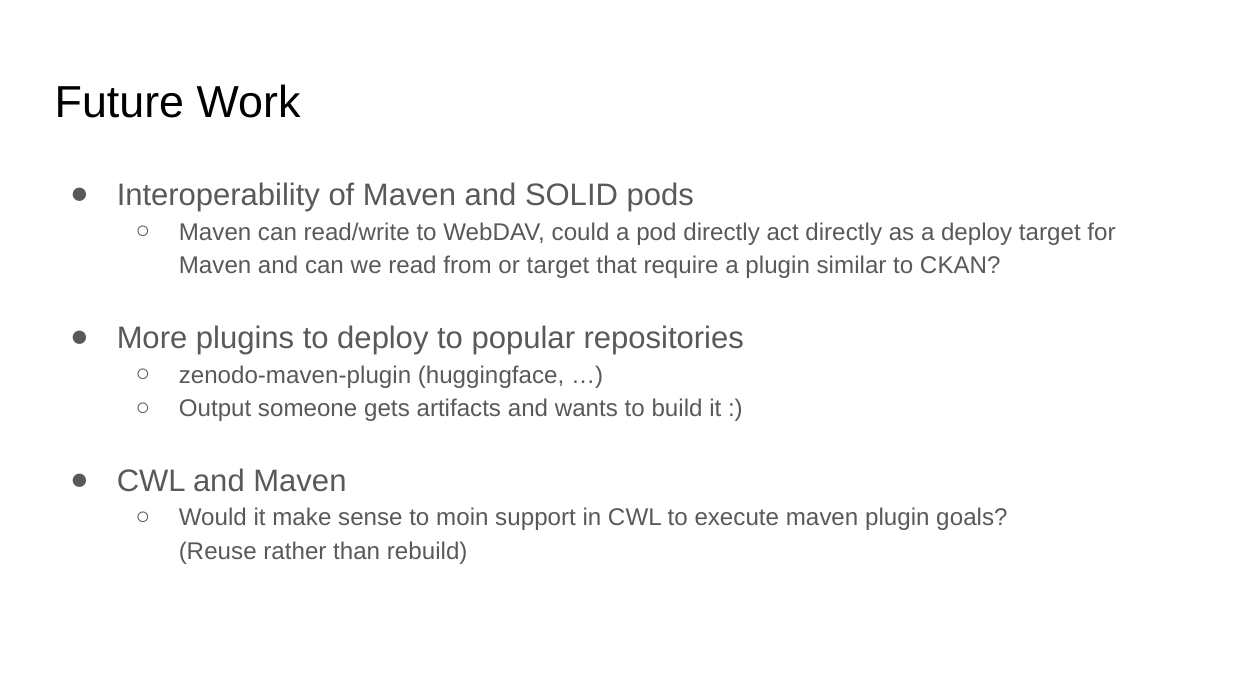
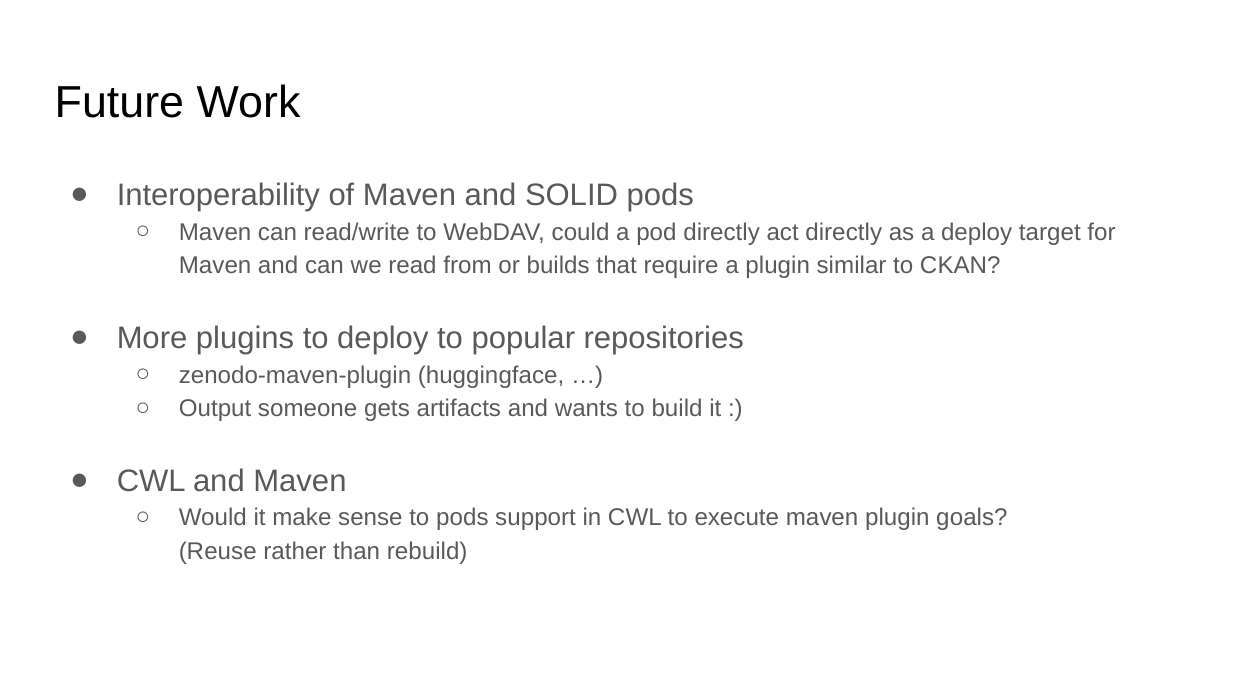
or target: target -> builds
to moin: moin -> pods
